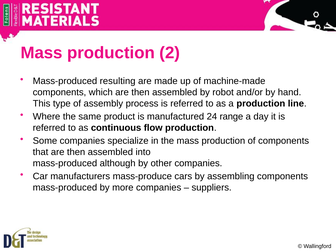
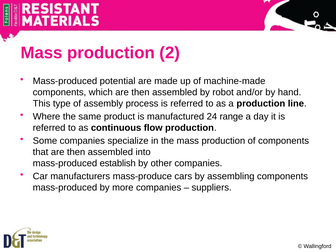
resulting: resulting -> potential
although: although -> establish
